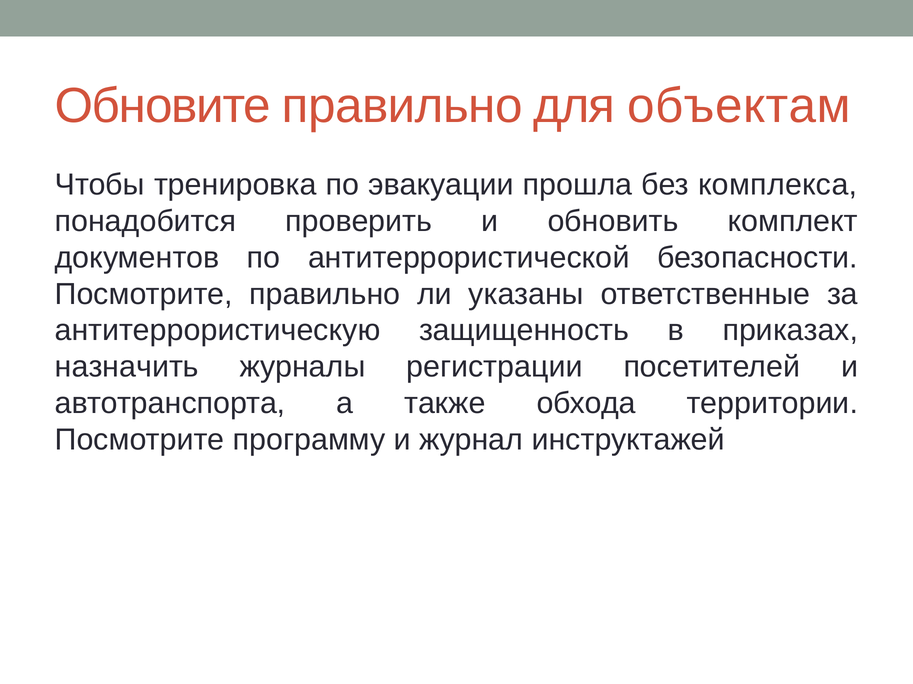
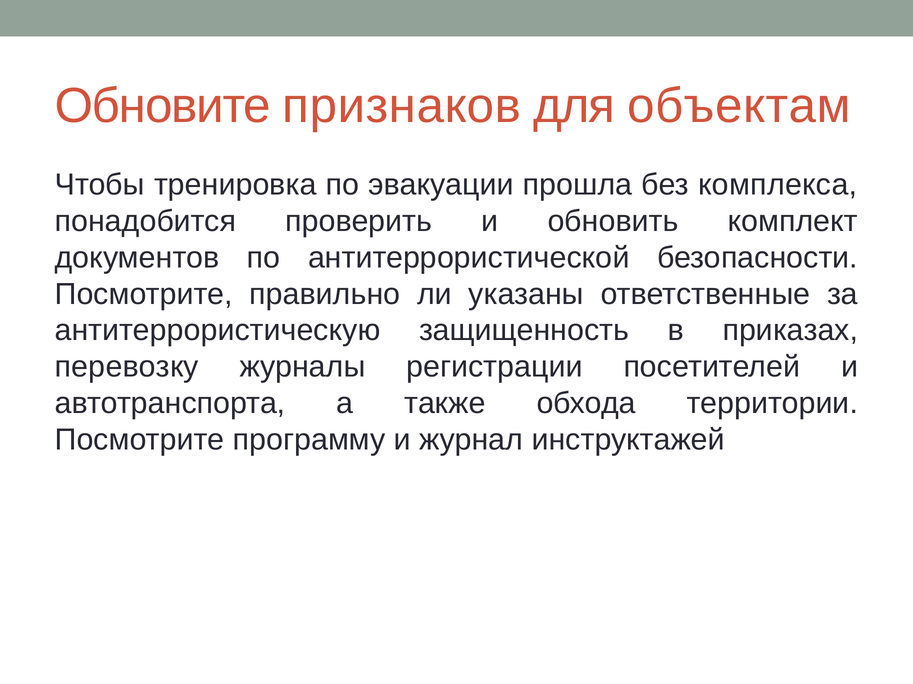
Обновите правильно: правильно -> признаков
назначить: назначить -> перевозку
